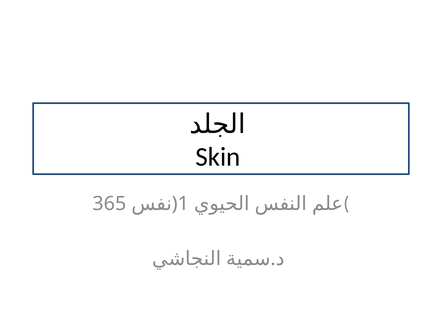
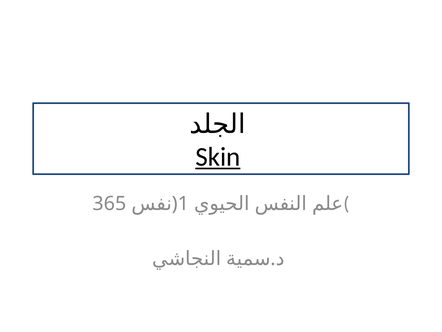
Skin underline: none -> present
